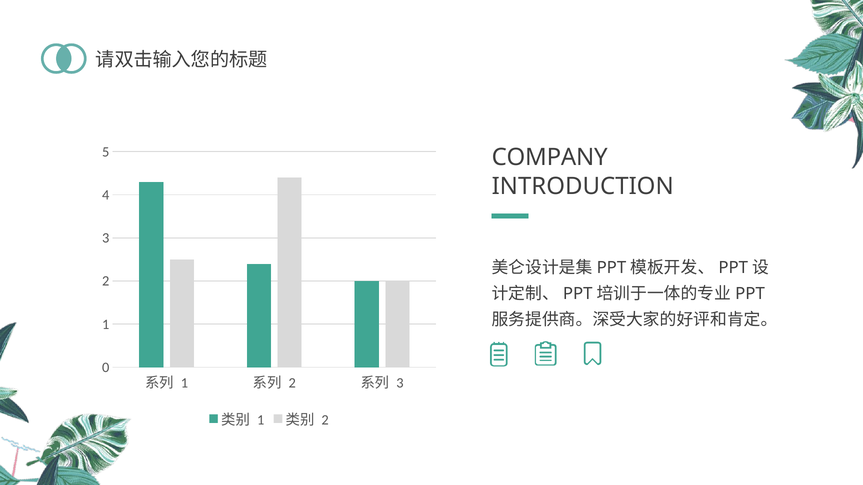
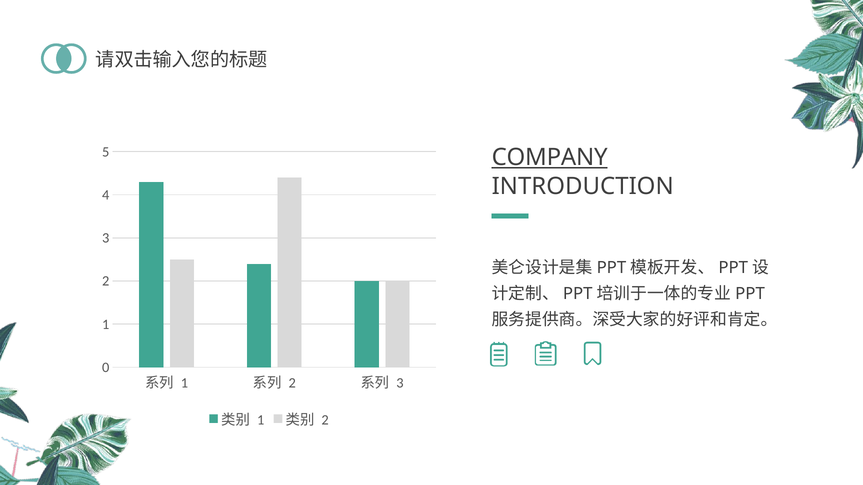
COMPANY underline: none -> present
